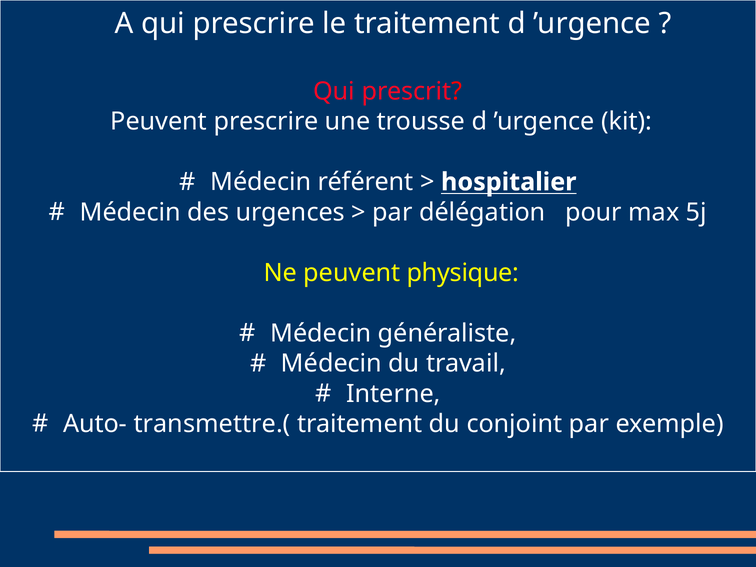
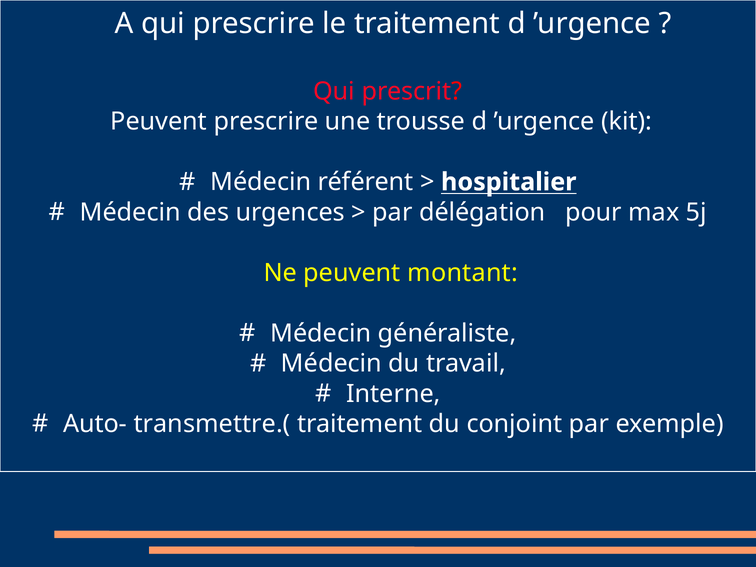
physique: physique -> montant
